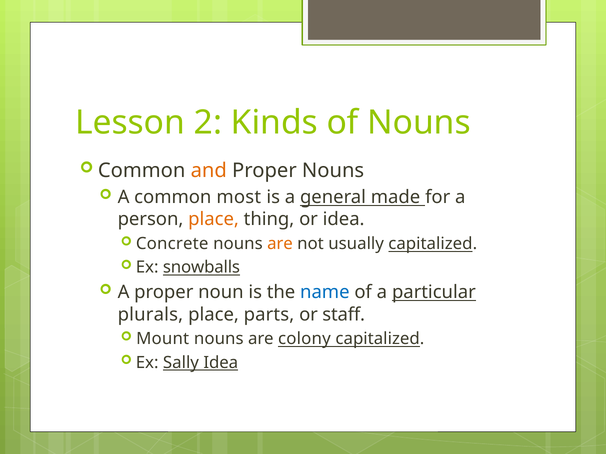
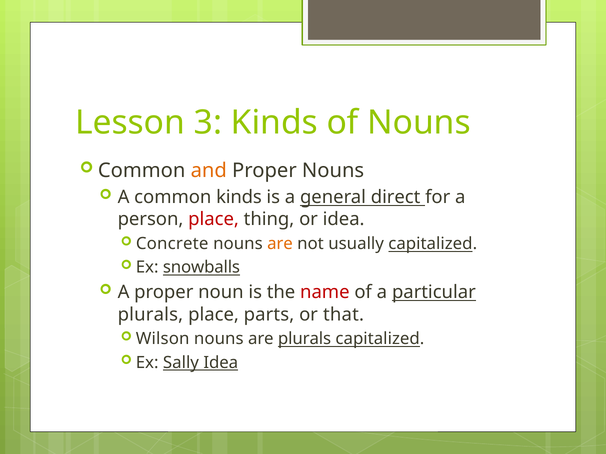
2: 2 -> 3
common most: most -> kinds
made: made -> direct
place at (214, 220) colour: orange -> red
name colour: blue -> red
staff: staff -> that
Mount: Mount -> Wilson
are colony: colony -> plurals
